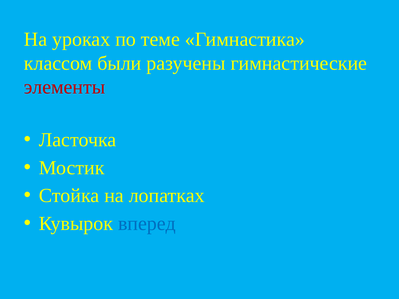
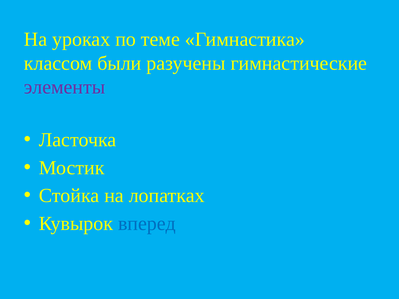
элементы colour: red -> purple
